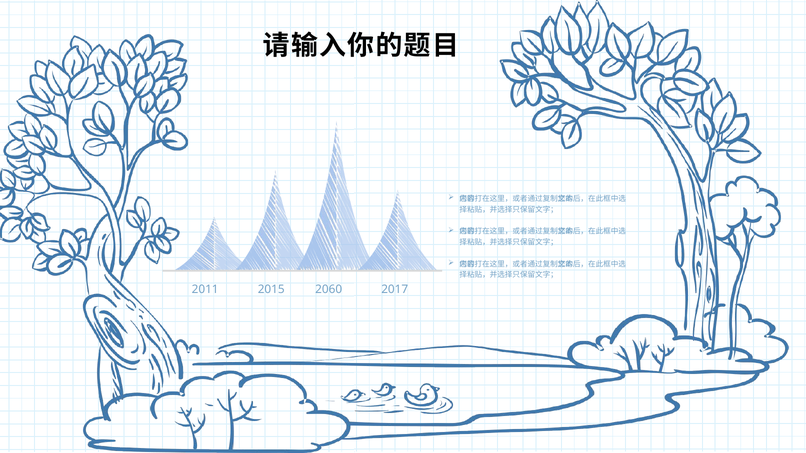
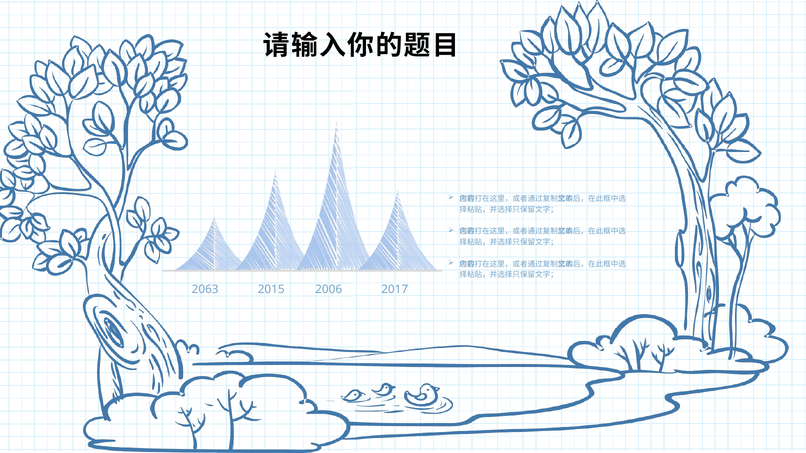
2011: 2011 -> 2063
2060: 2060 -> 2006
